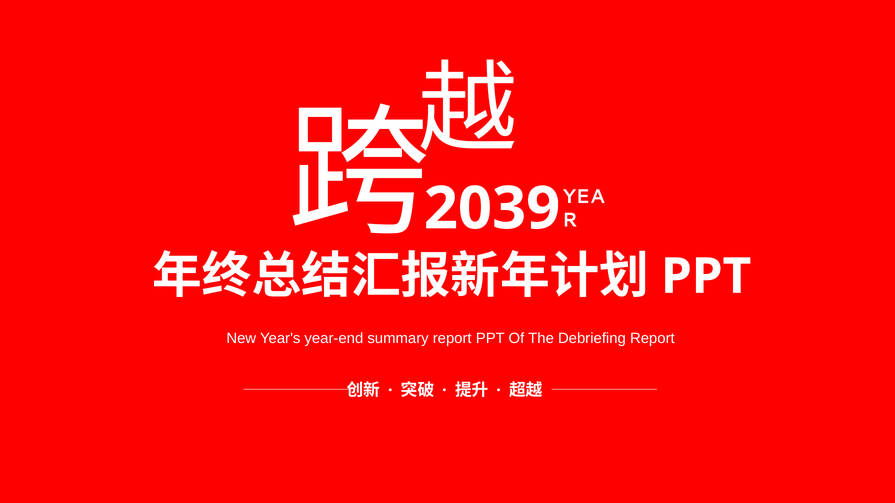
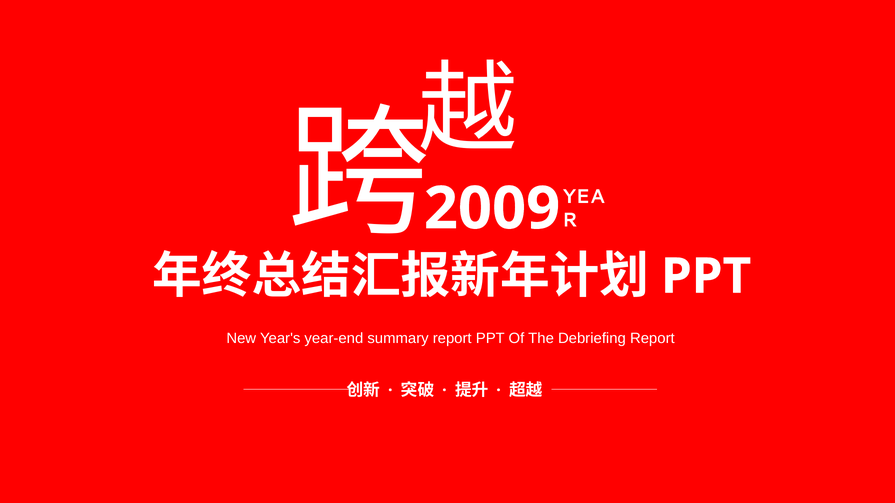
2039: 2039 -> 2009
